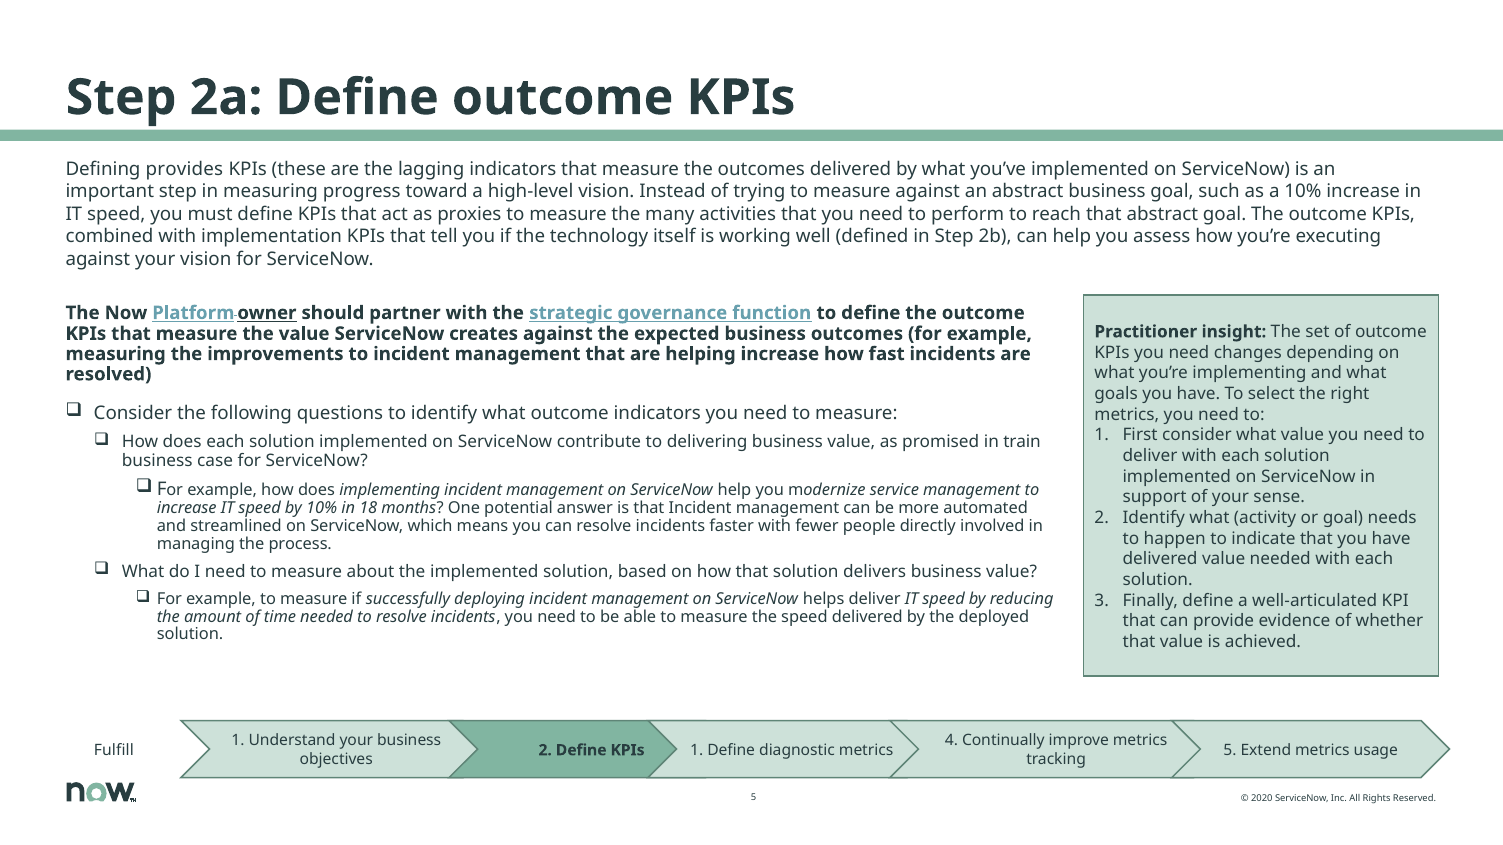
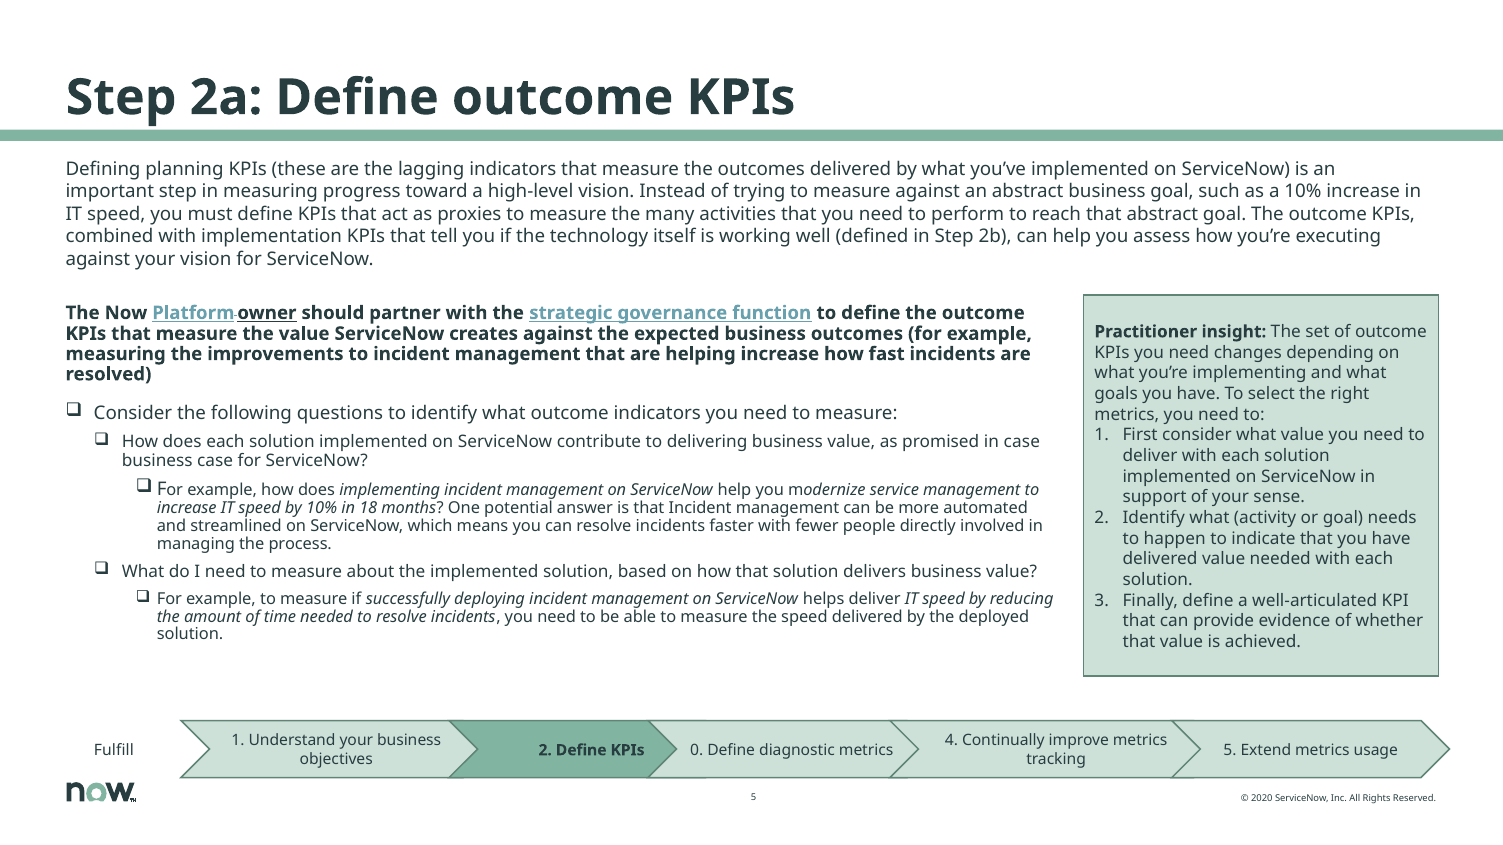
provides: provides -> planning
in train: train -> case
Define KPIs 1: 1 -> 0
